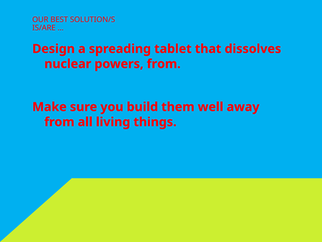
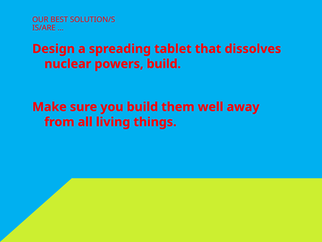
powers from: from -> build
